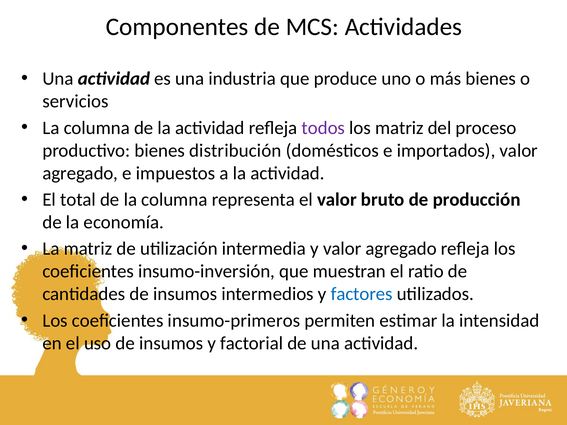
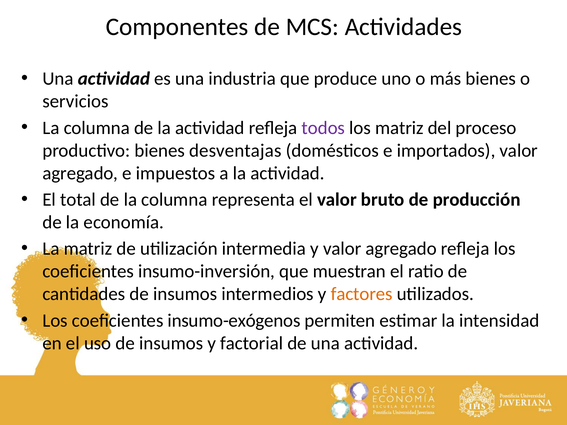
distribución: distribución -> desventajas
factores colour: blue -> orange
insumo-primeros: insumo-primeros -> insumo-exógenos
